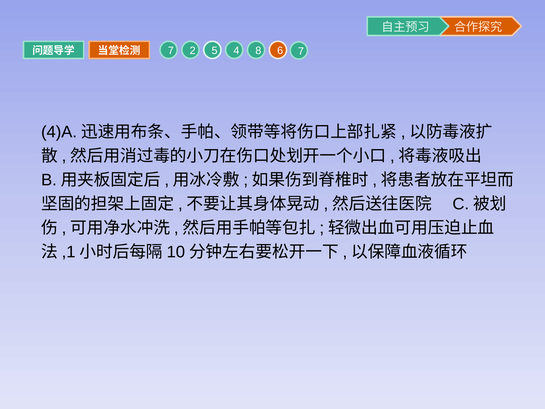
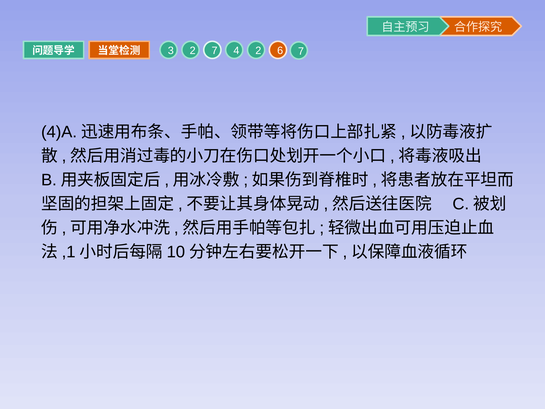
7 at (171, 51): 7 -> 3
2 5: 5 -> 7
4 8: 8 -> 2
